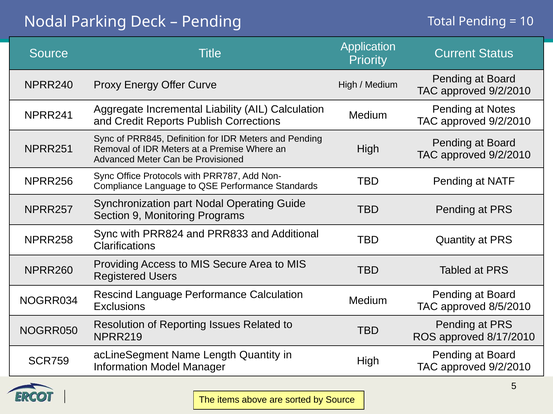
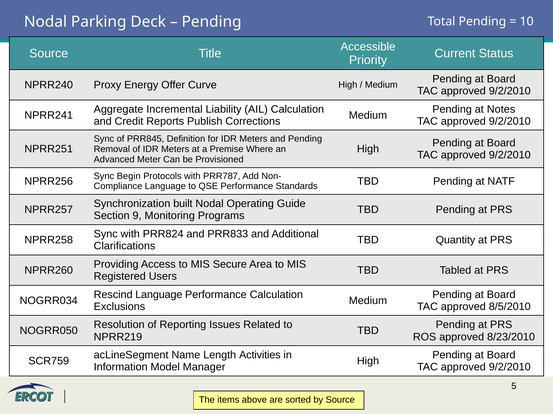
Application: Application -> Accessible
Office: Office -> Begin
part: part -> built
8/17/2010: 8/17/2010 -> 8/23/2010
Length Quantity: Quantity -> Activities
